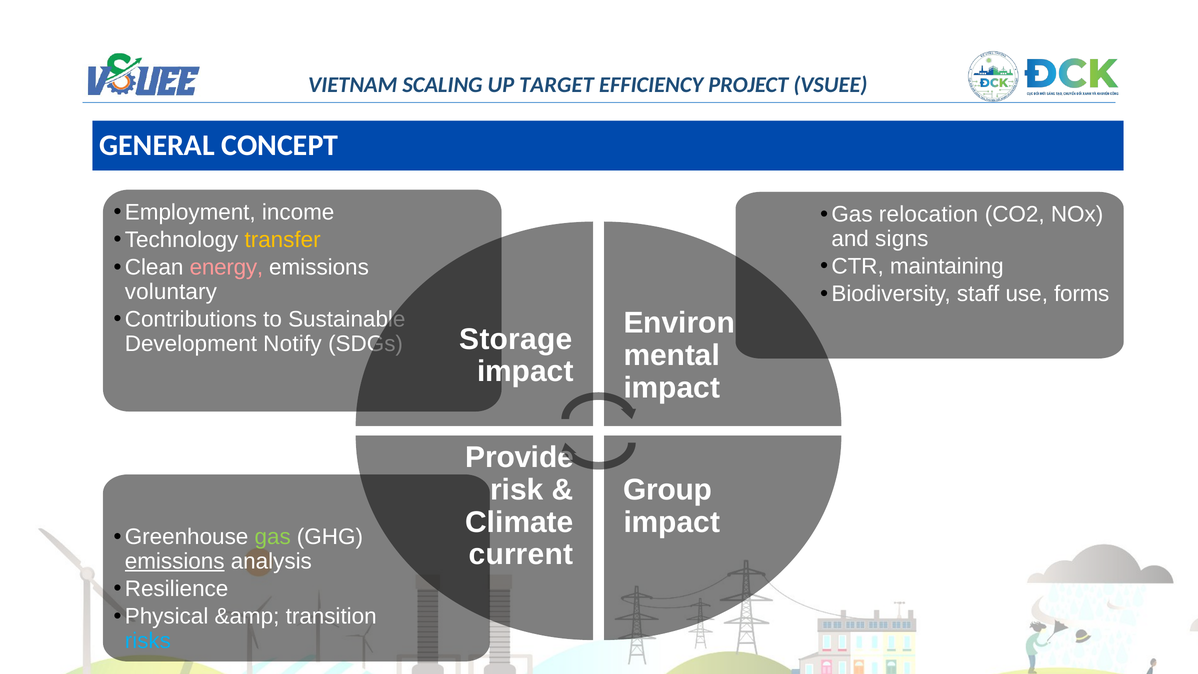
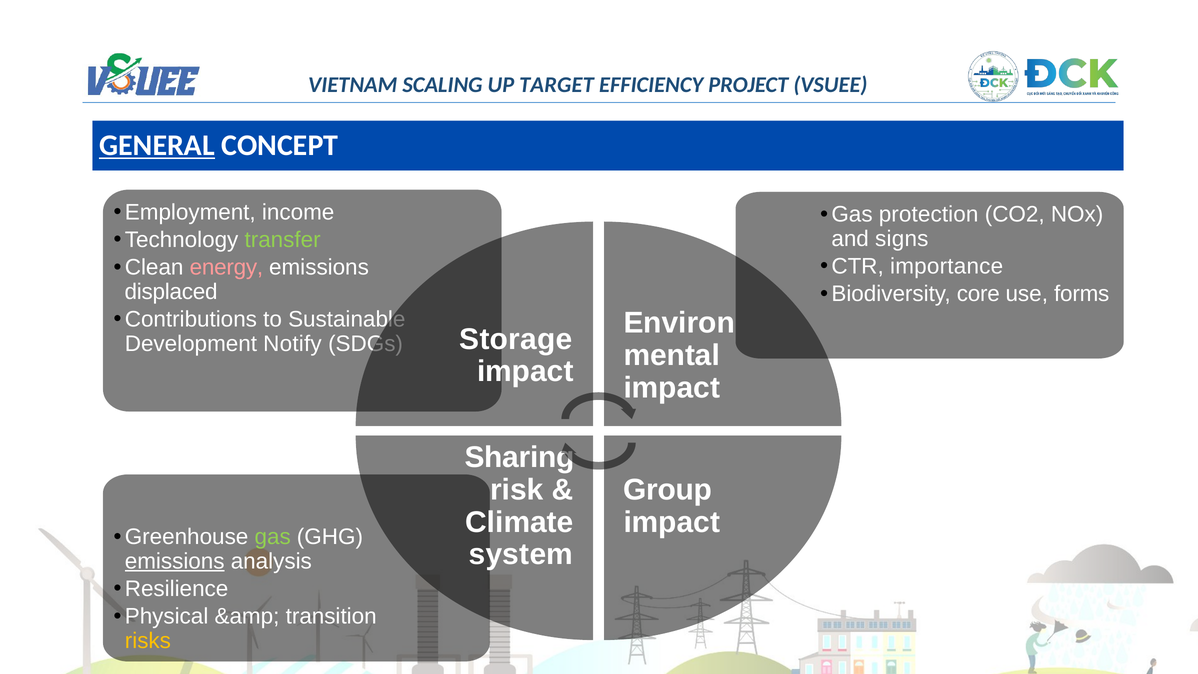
GENERAL underline: none -> present
relocation: relocation -> protection
transfer colour: yellow -> light green
maintaining: maintaining -> importance
voluntary: voluntary -> displaced
staff: staff -> core
Provide: Provide -> Sharing
current: current -> system
risks colour: light blue -> yellow
